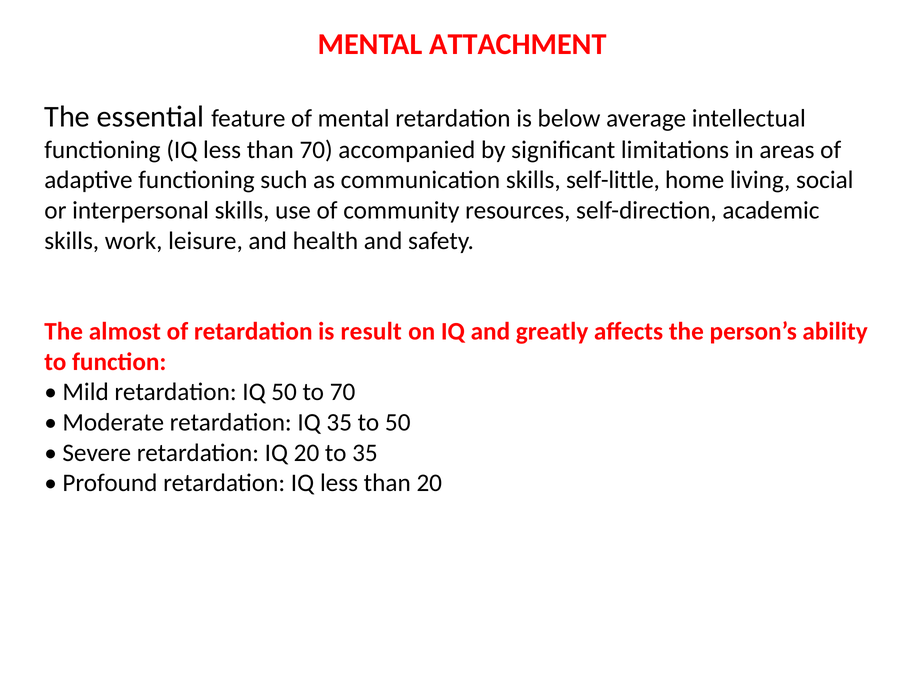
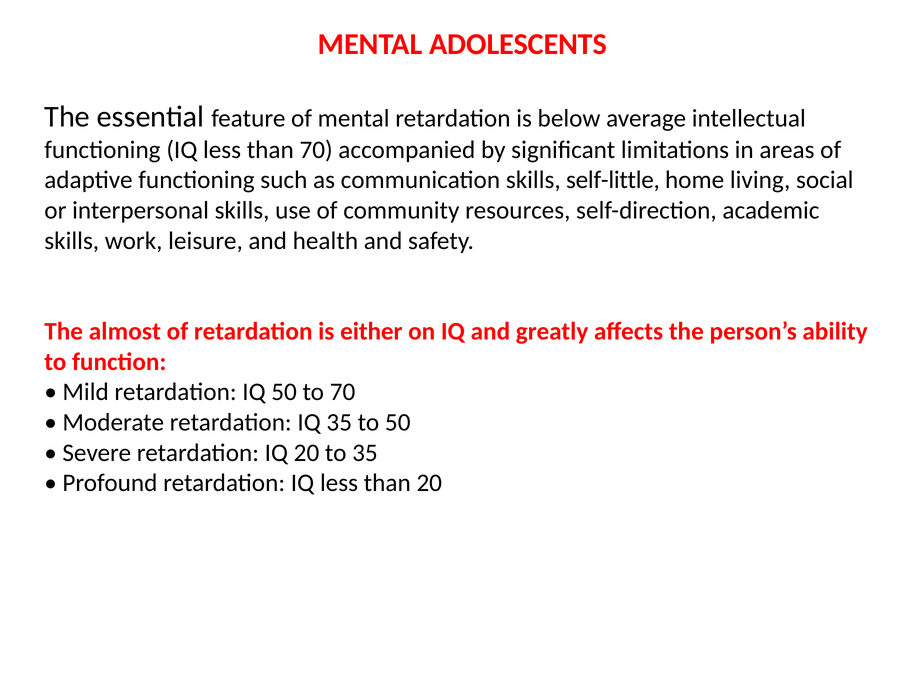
ATTACHMENT: ATTACHMENT -> ADOLESCENTS
result: result -> either
